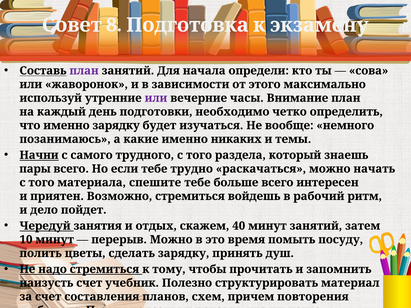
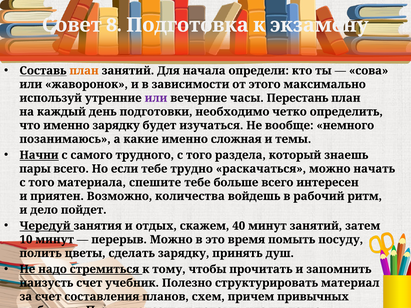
план at (84, 71) colour: purple -> orange
Внимание: Внимание -> Перестань
никаких: никаких -> сложная
Возможно стремиться: стремиться -> количества
повторения: повторения -> привычных
